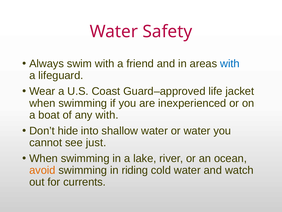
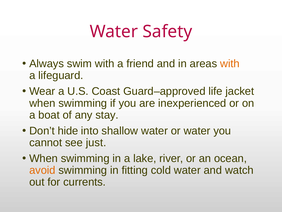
with at (230, 64) colour: blue -> orange
any with: with -> stay
riding: riding -> fitting
